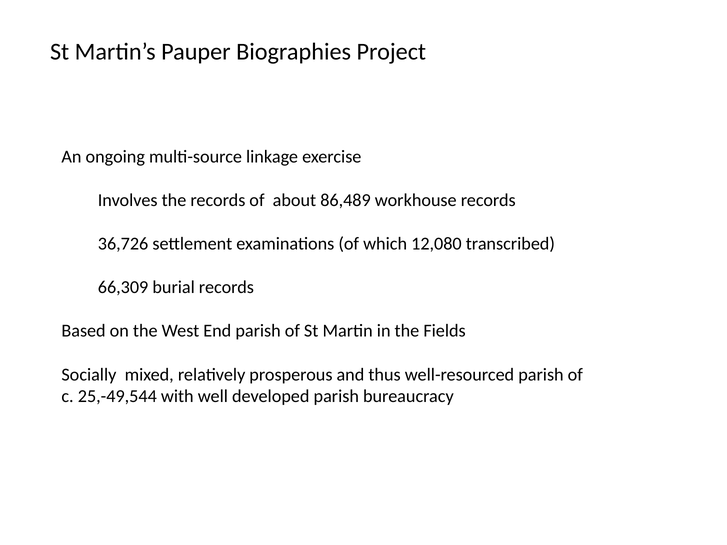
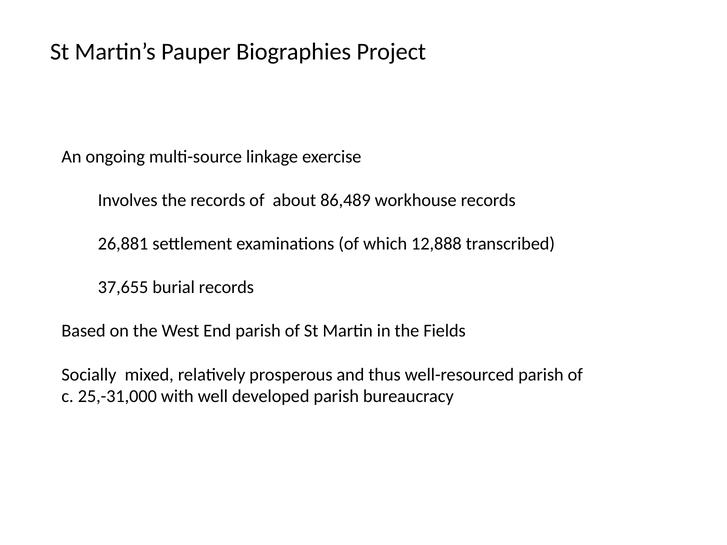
36,726: 36,726 -> 26,881
12,080: 12,080 -> 12,888
66,309: 66,309 -> 37,655
25,-49,544: 25,-49,544 -> 25,-31,000
